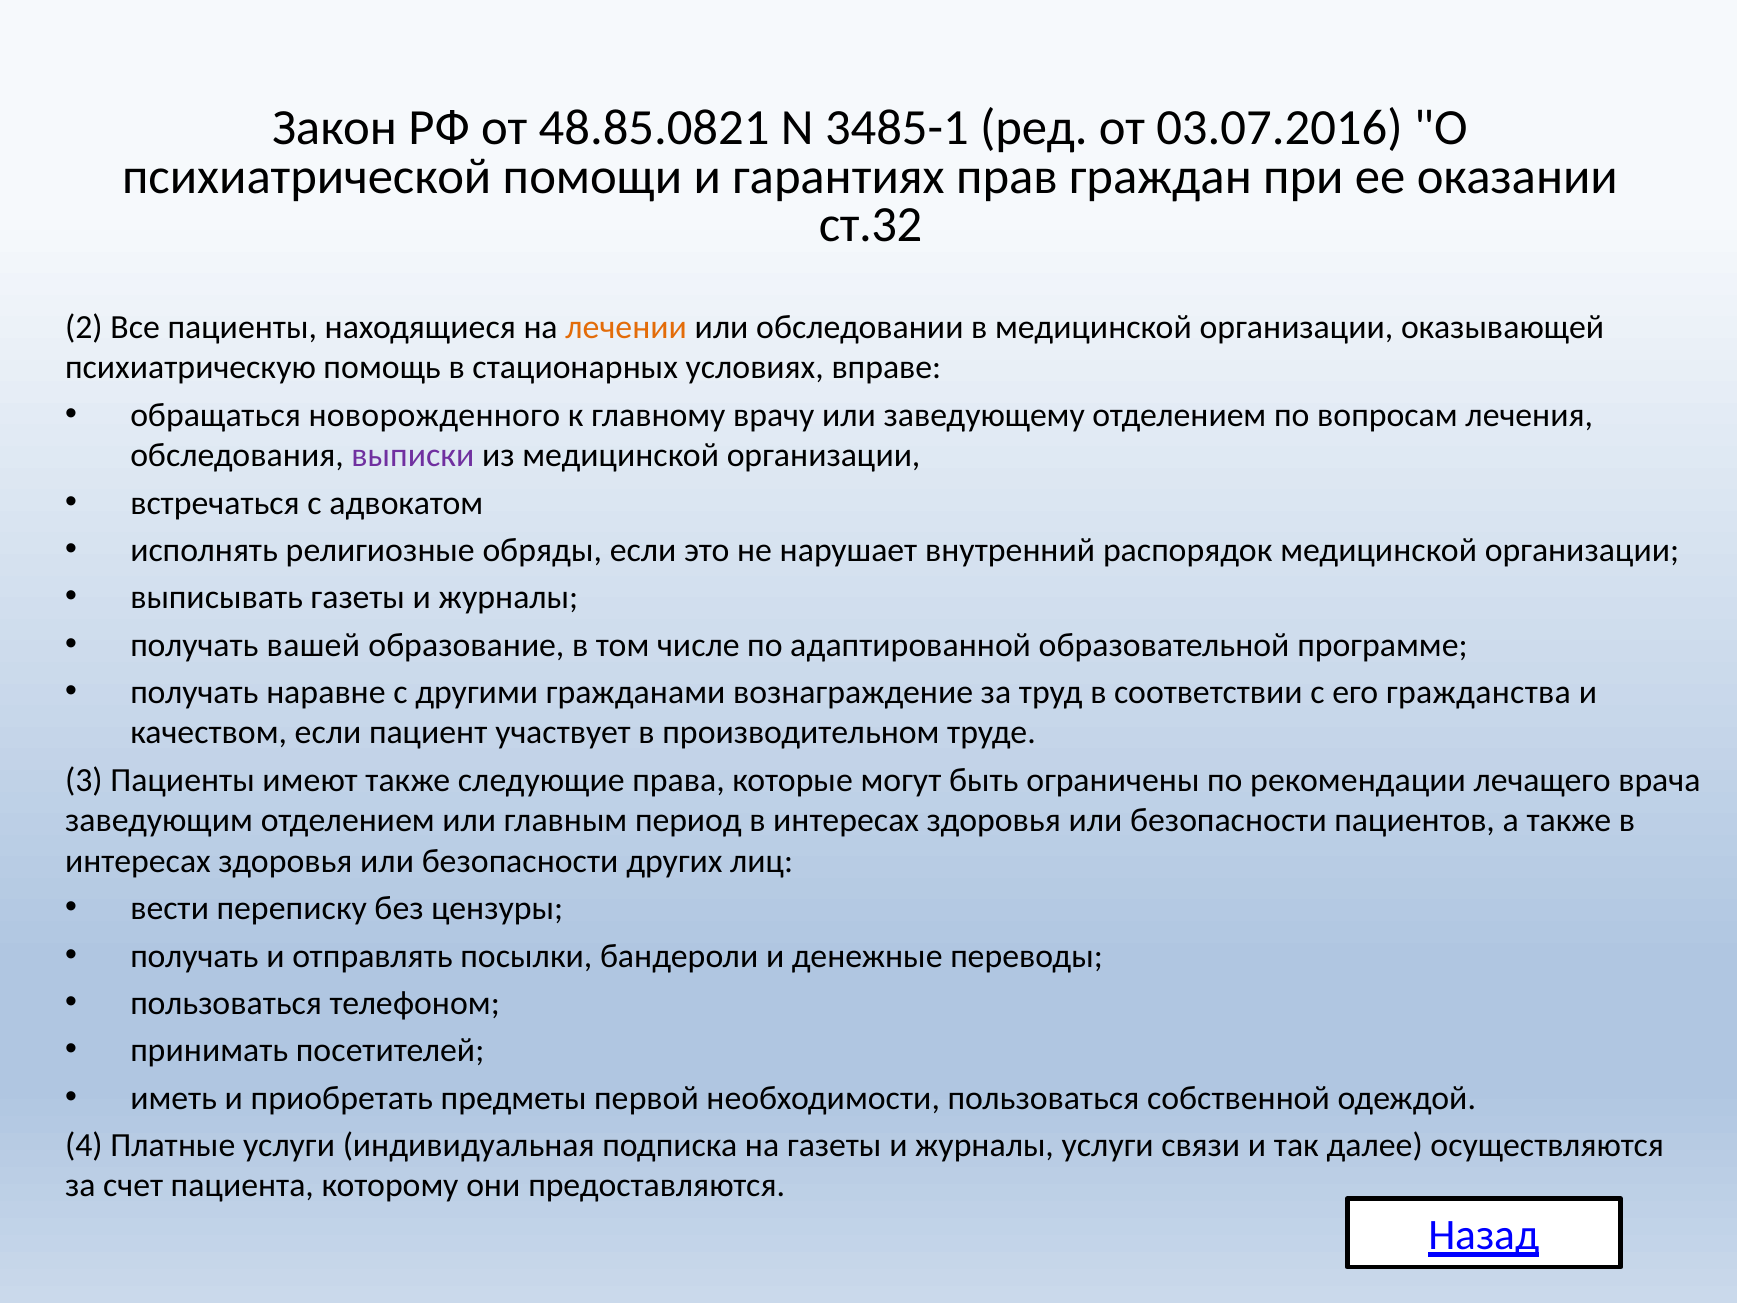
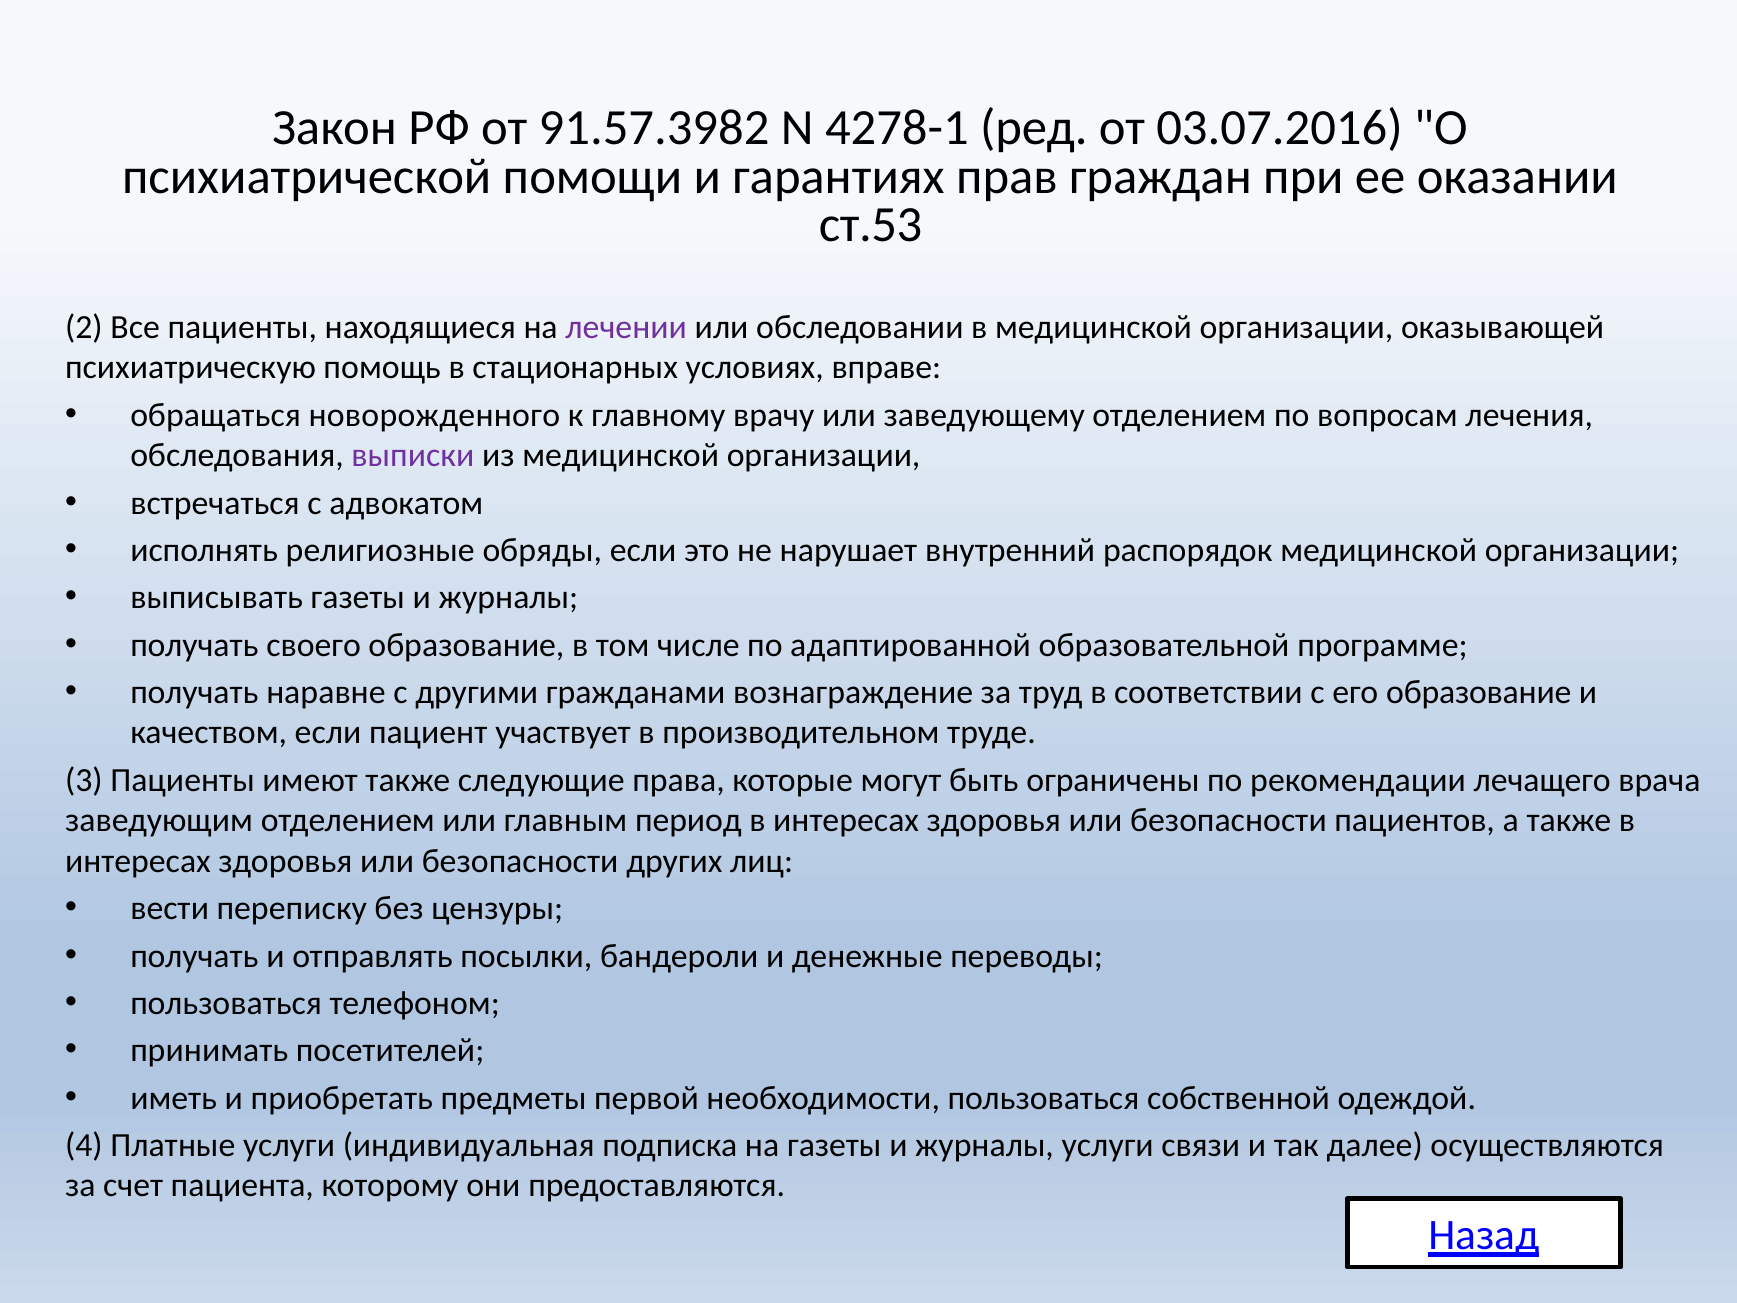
48.85.0821: 48.85.0821 -> 91.57.3982
3485-1: 3485-1 -> 4278-1
ст.32: ст.32 -> ст.53
лечении colour: orange -> purple
вашей: вашей -> своего
его гражданства: гражданства -> образование
